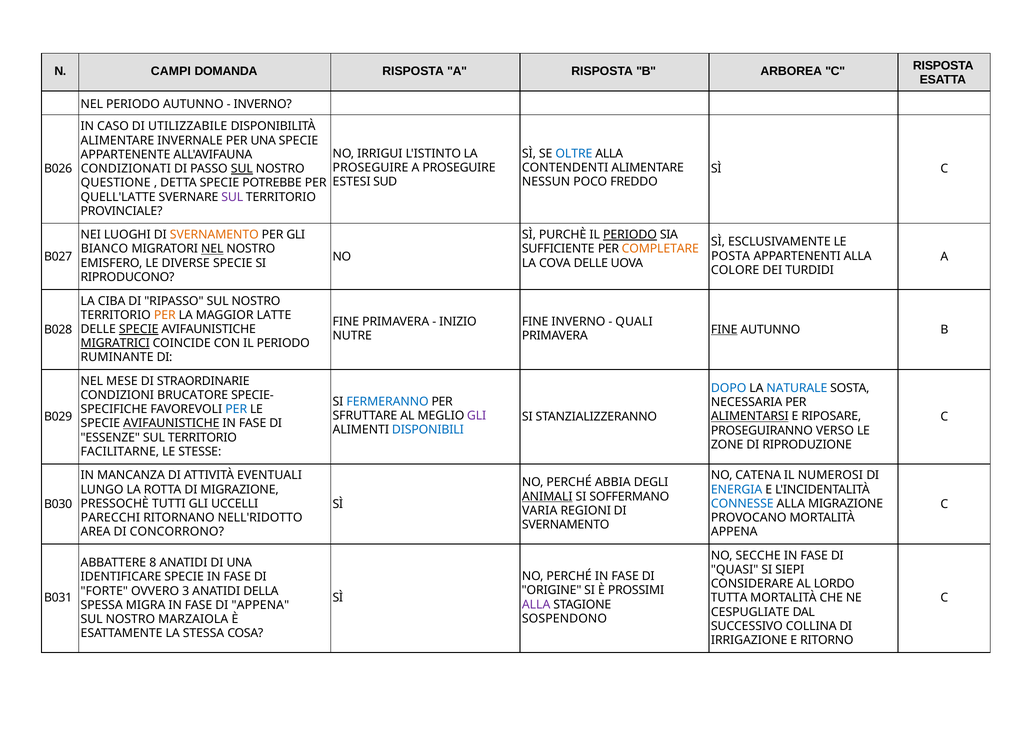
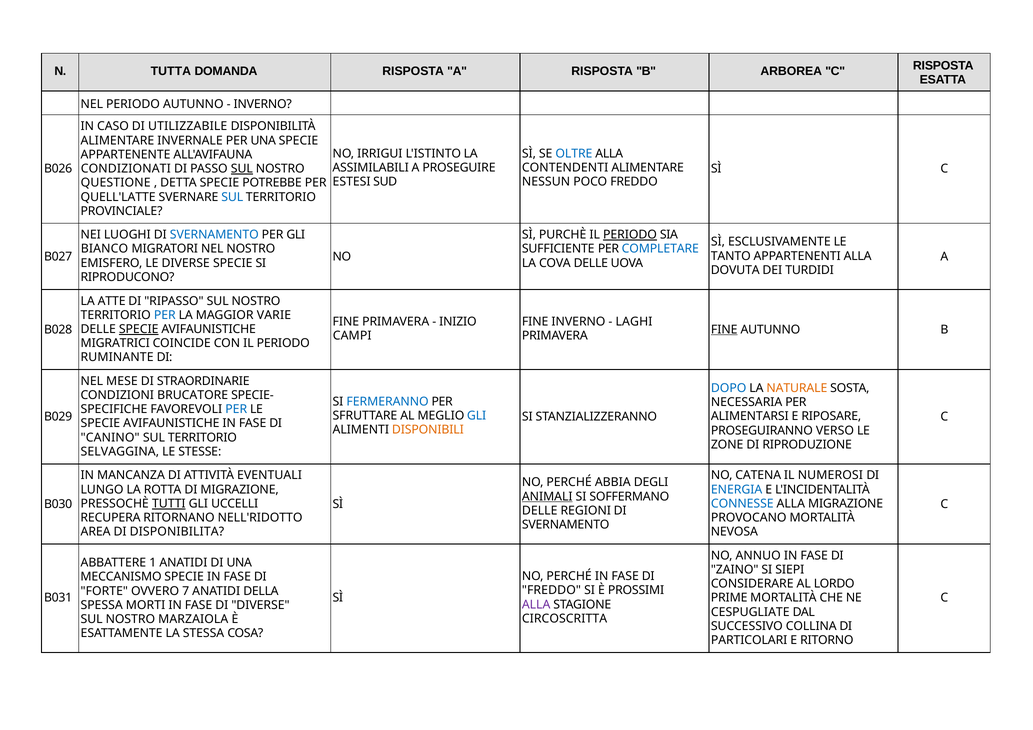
CAMPI: CAMPI -> TUTTA
PROSEGUIRE at (370, 168): PROSEGUIRE -> ASSIMILABILI
SUL at (232, 197) colour: purple -> blue
SVERNAMENTO at (214, 235) colour: orange -> blue
NEL at (212, 249) underline: present -> none
COMPLETARE colour: orange -> blue
POSTA: POSTA -> TANTO
COLORE: COLORE -> DOVUTA
CIBA: CIBA -> ATTE
PER at (165, 315) colour: orange -> blue
LATTE: LATTE -> VARIE
QUALI: QUALI -> LAGHI
NUTRE: NUTRE -> CAMPI
MIGRATRICI underline: present -> none
NATURALE colour: blue -> orange
GLI at (477, 416) colour: purple -> blue
ALIMENTARSI underline: present -> none
AVIFAUNISTICHE at (171, 424) underline: present -> none
DISPONIBILI colour: blue -> orange
ESSENZE: ESSENZE -> CANINO
FACILITARNE: FACILITARNE -> SELVAGGINA
TUTTI underline: none -> present
VARIA at (540, 511): VARIA -> DELLE
PARECCHI: PARECCHI -> RECUPERA
CONCORRONO: CONCORRONO -> DISPONIBILITA
APPENA at (734, 532): APPENA -> NEVOSA
SECCHE: SECCHE -> ANNUO
8: 8 -> 1
QUASI: QUASI -> ZAINO
IDENTIFICARE: IDENTIFICARE -> MECCANISMO
ORIGINE at (552, 591): ORIGINE -> FREDDO
3: 3 -> 7
TUTTA: TUTTA -> PRIME
MIGRA: MIGRA -> MORTI
DI APPENA: APPENA -> DIVERSE
SOSPENDONO: SOSPENDONO -> CIRCOSCRITTA
IRRIGAZIONE: IRRIGAZIONE -> PARTICOLARI
